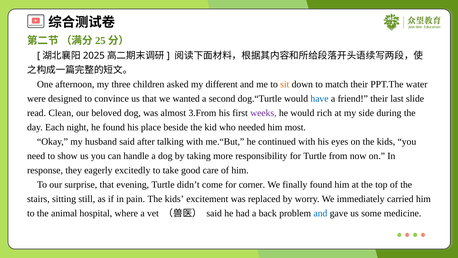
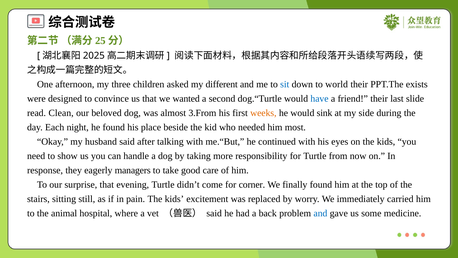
sit colour: orange -> blue
match: match -> world
water: water -> exists
weeks colour: purple -> orange
rich: rich -> sink
excitedly: excitedly -> managers
